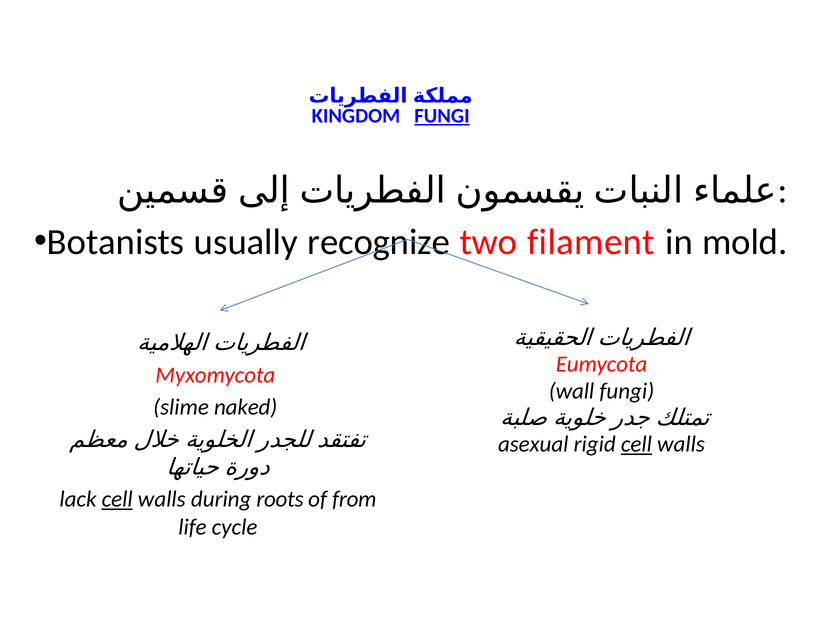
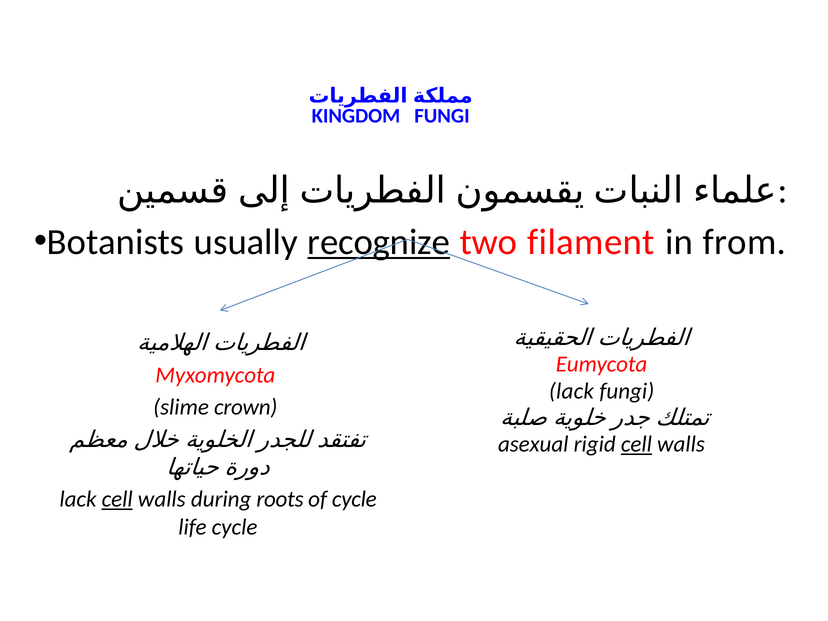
FUNGI at (442, 116) underline: present -> none
recognize underline: none -> present
mold: mold -> from
wall at (572, 391): wall -> lack
naked: naked -> crown
of from: from -> cycle
